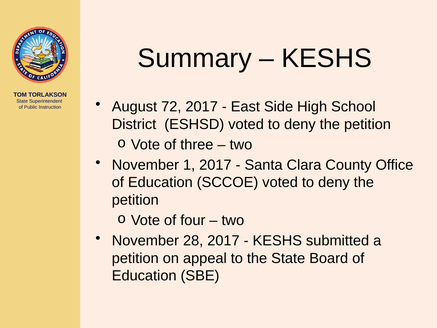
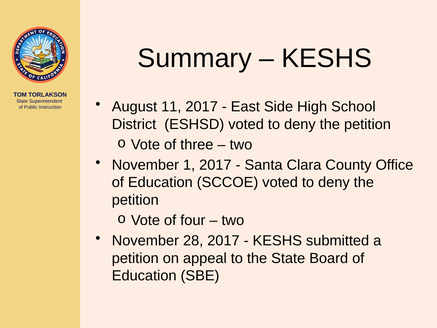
72: 72 -> 11
